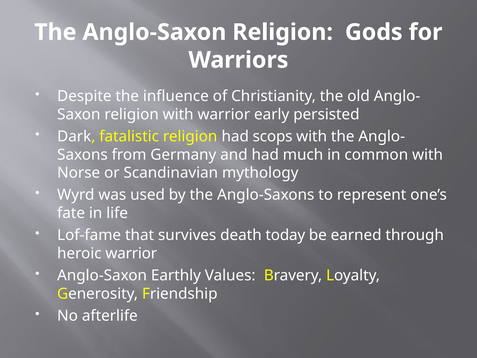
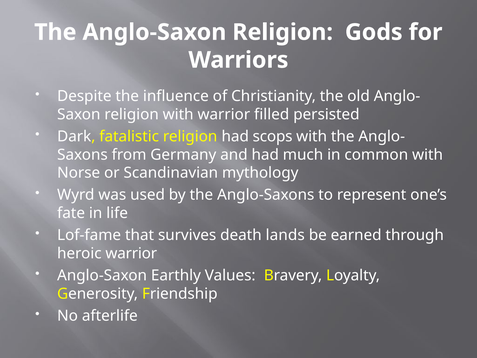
early: early -> filled
today: today -> lands
